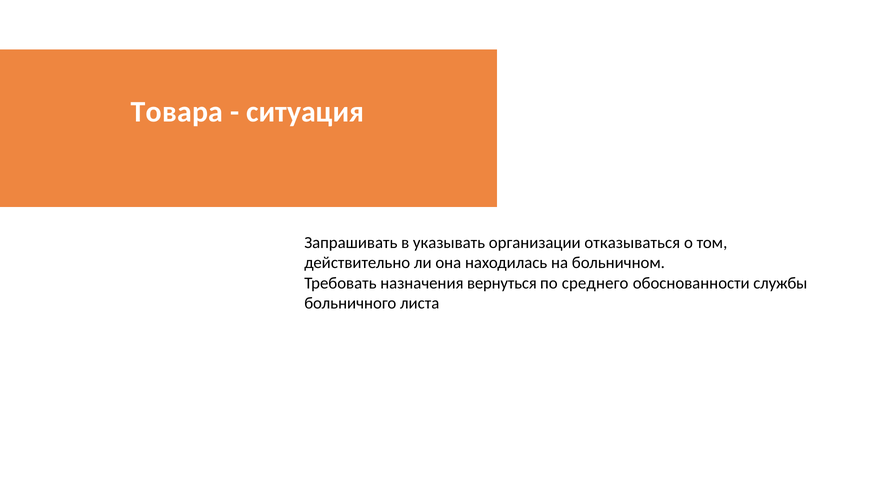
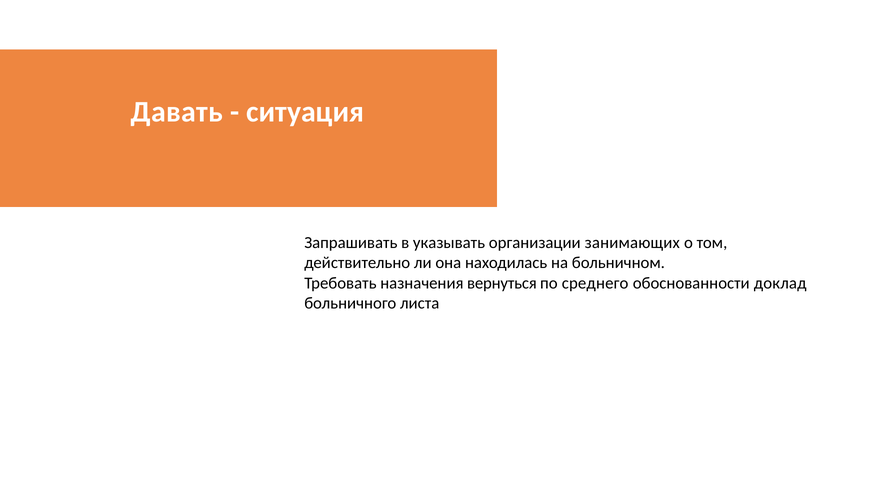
Товара: Товара -> Давать
отказываться: отказываться -> занимающих
службы: службы -> доклад
